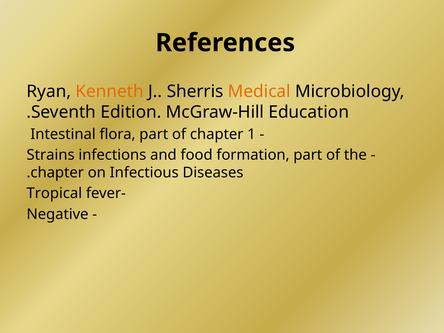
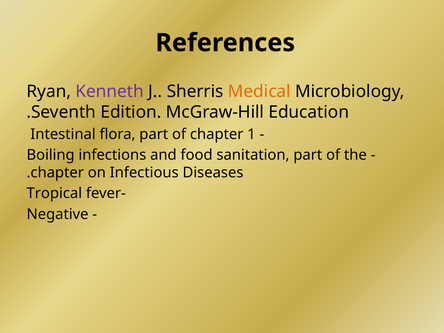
Kenneth colour: orange -> purple
Strains: Strains -> Boiling
formation: formation -> sanitation
